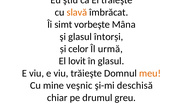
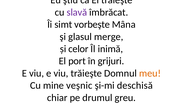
slavă colour: orange -> purple
întorși: întorși -> merge
Îl urmă: urmă -> inimă
El lovit: lovit -> port
în glasul: glasul -> grijuri
